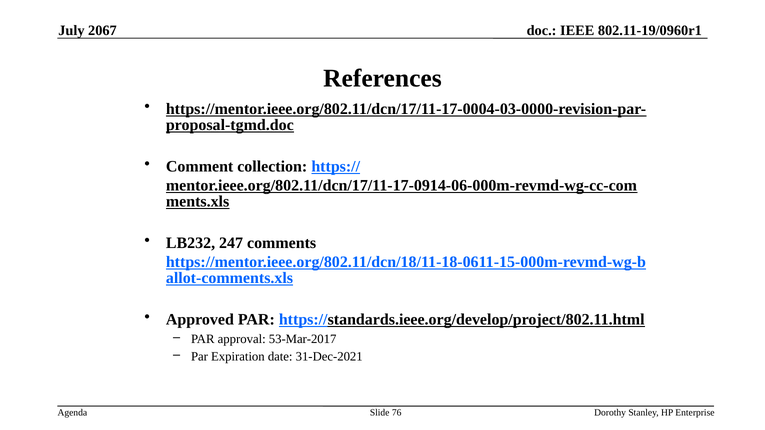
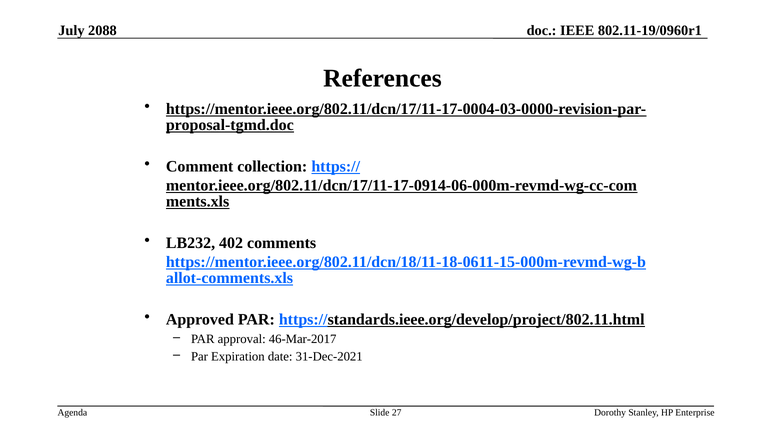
2067: 2067 -> 2088
247: 247 -> 402
53-Mar-2017: 53-Mar-2017 -> 46-Mar-2017
76: 76 -> 27
